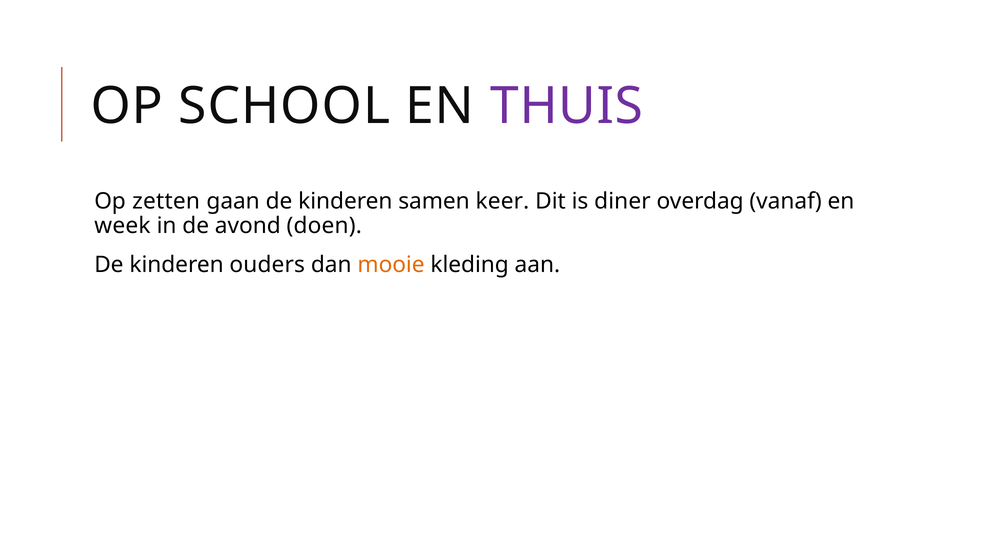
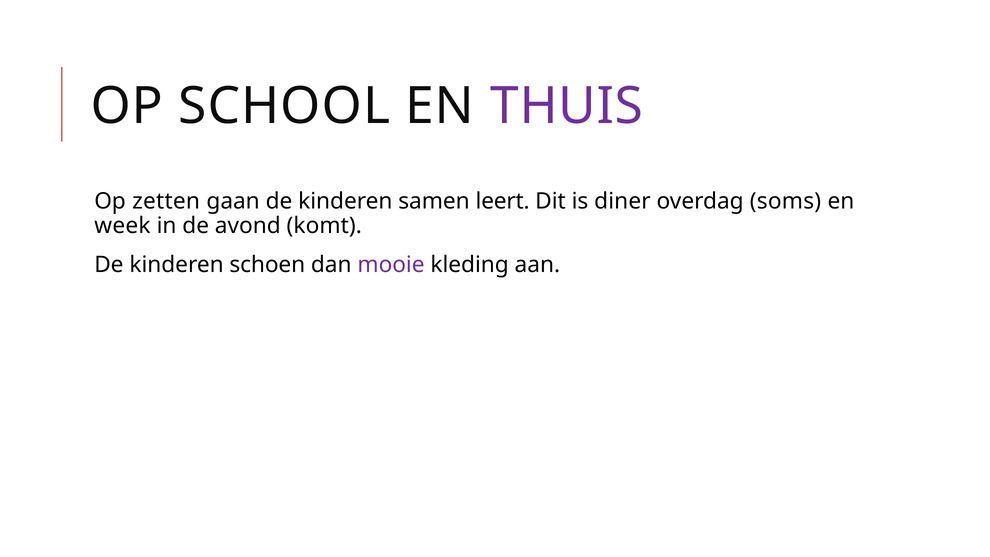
keer: keer -> leert
vanaf: vanaf -> soms
doen: doen -> komt
ouders: ouders -> schoen
mooie colour: orange -> purple
